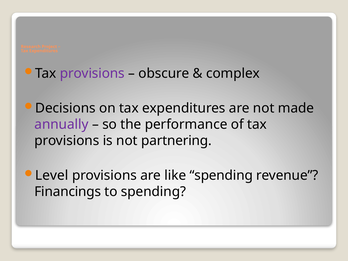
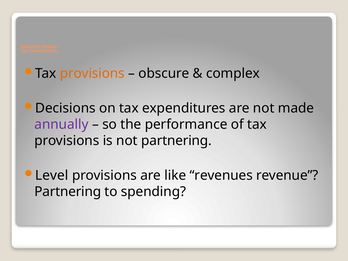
provisions at (92, 73) colour: purple -> orange
like spending: spending -> revenues
Financings at (68, 192): Financings -> Partnering
